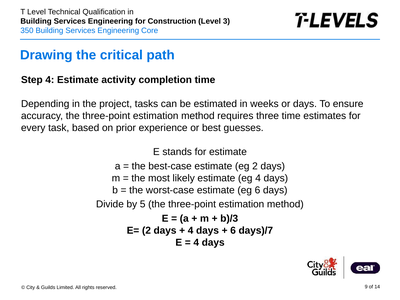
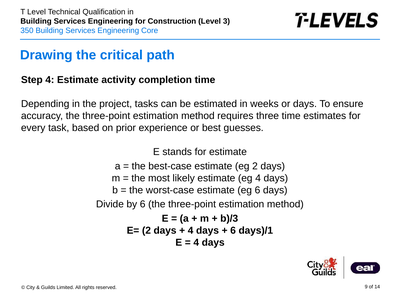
by 5: 5 -> 6
days)/7: days)/7 -> days)/1
